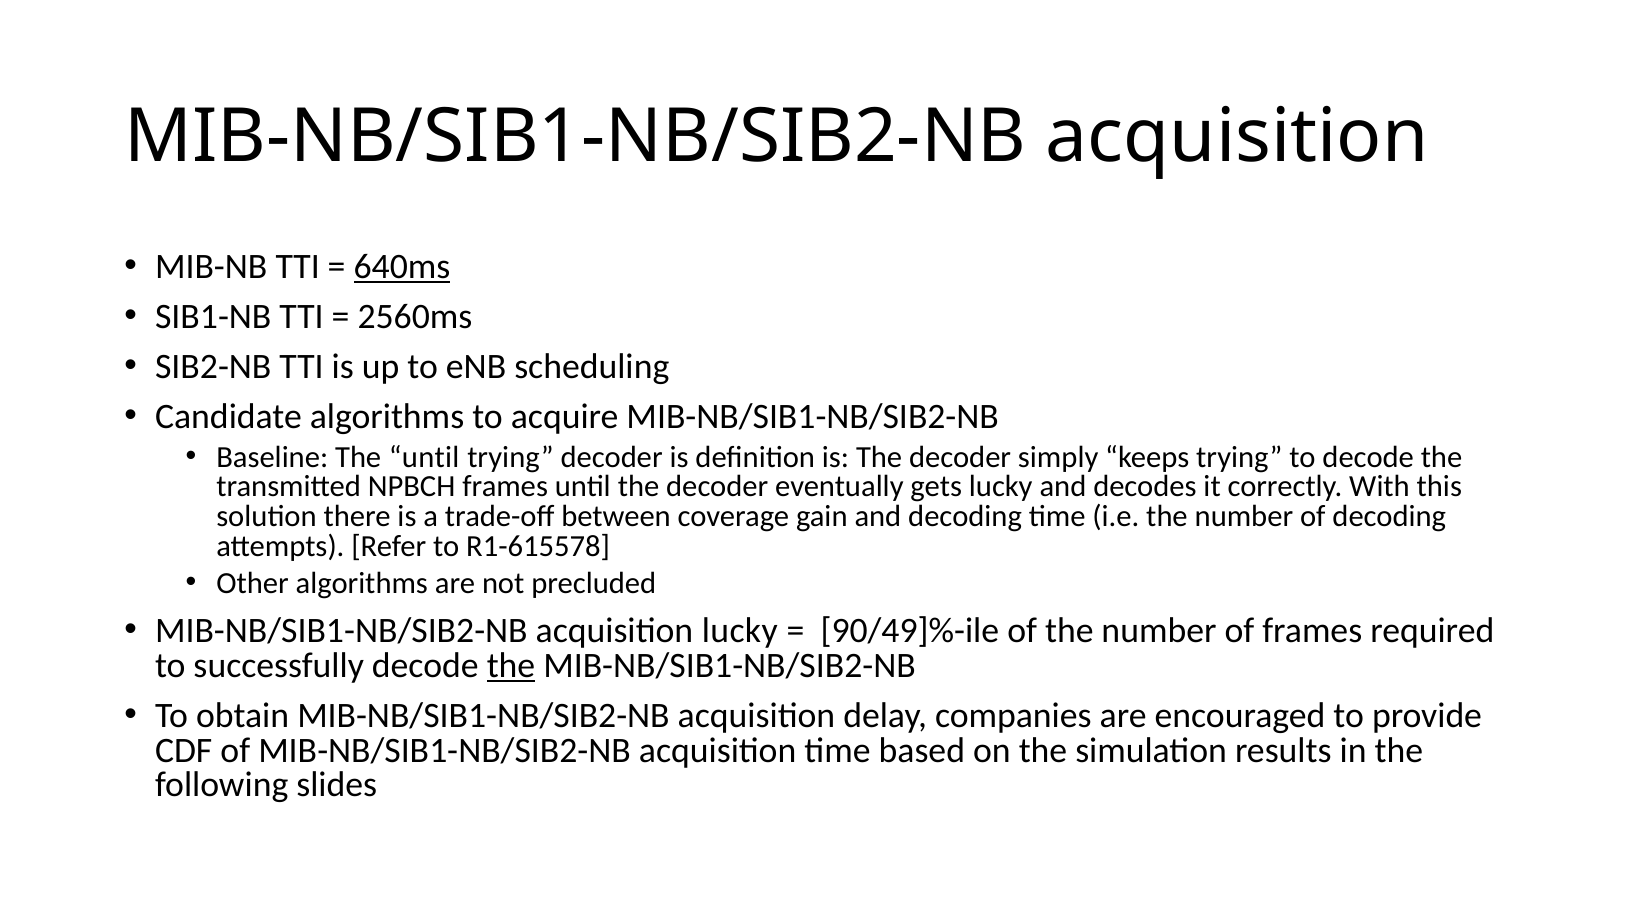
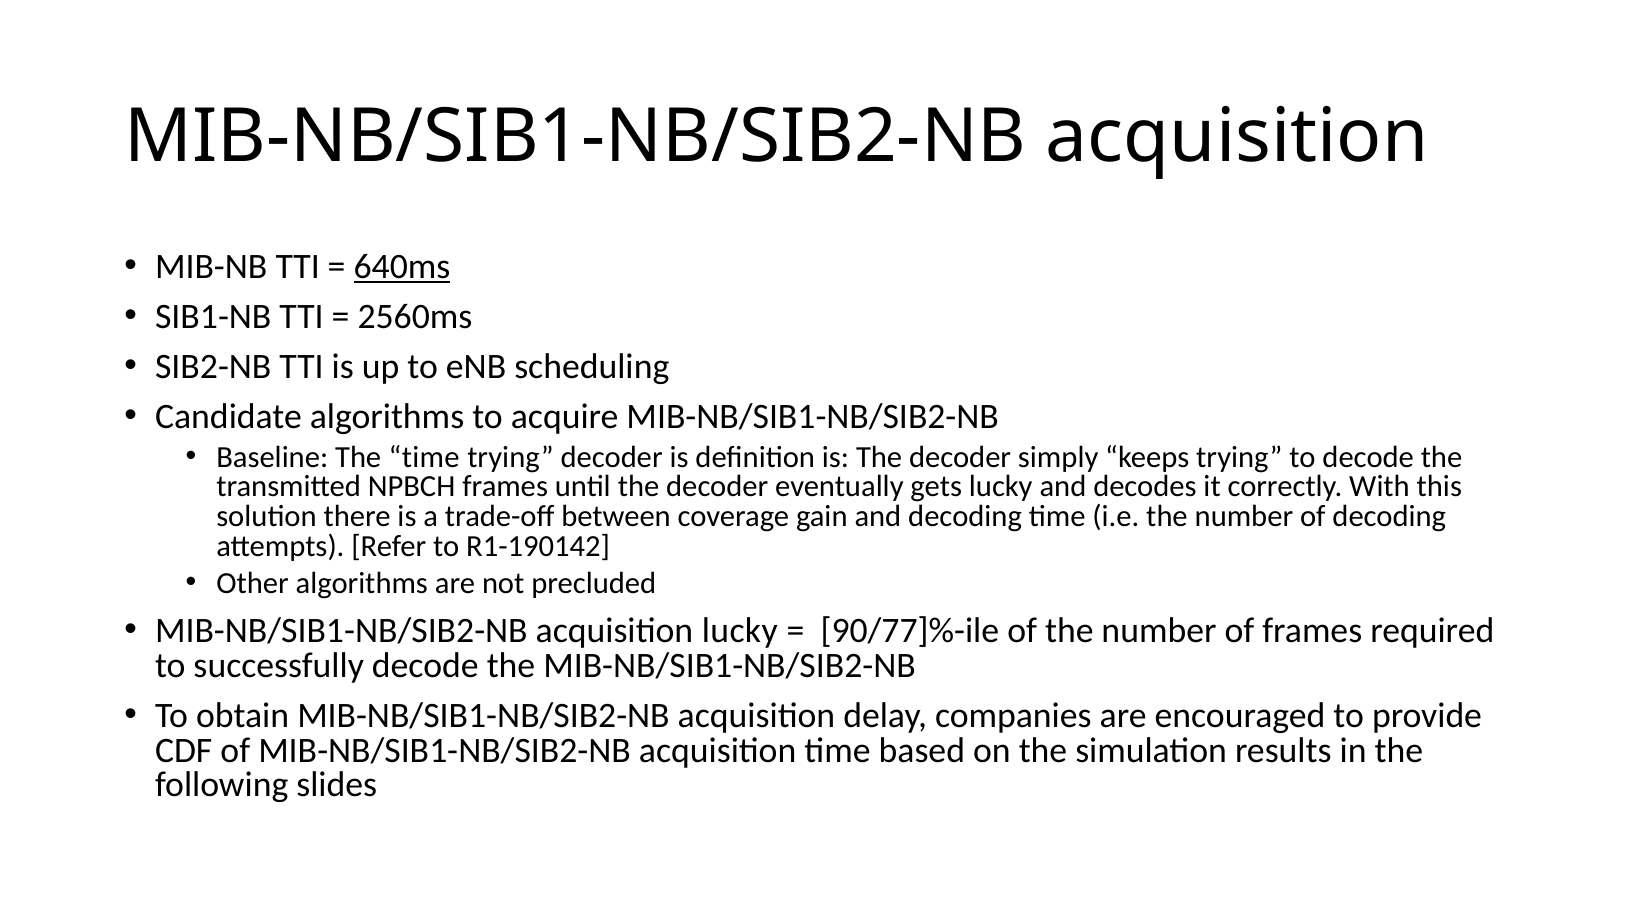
The until: until -> time
R1-615578: R1-615578 -> R1-190142
90/49]%-ile: 90/49]%-ile -> 90/77]%-ile
the at (511, 665) underline: present -> none
